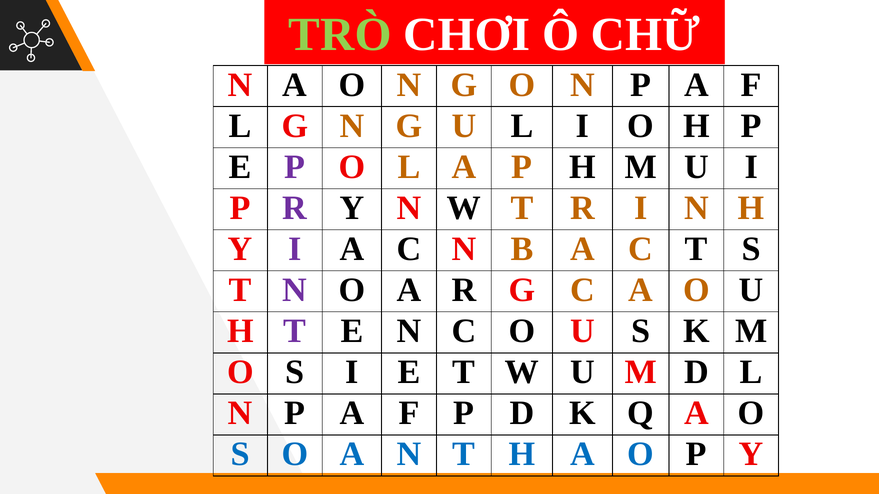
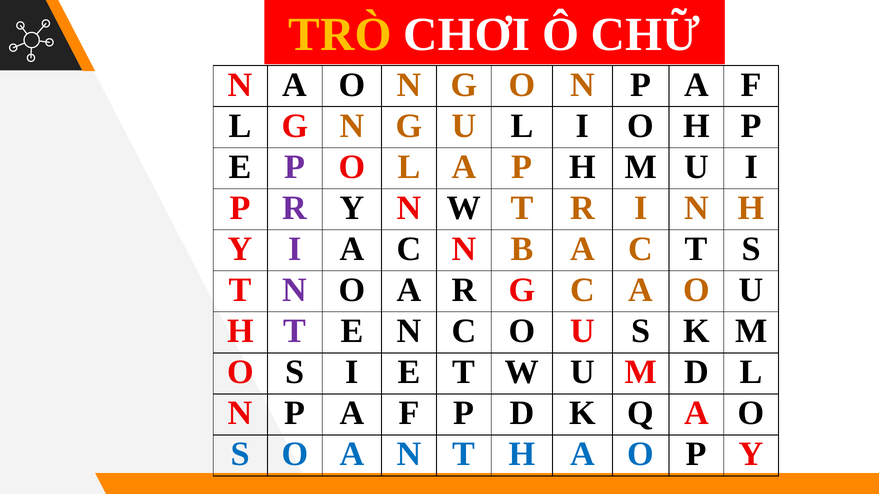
TRÒ colour: light green -> yellow
